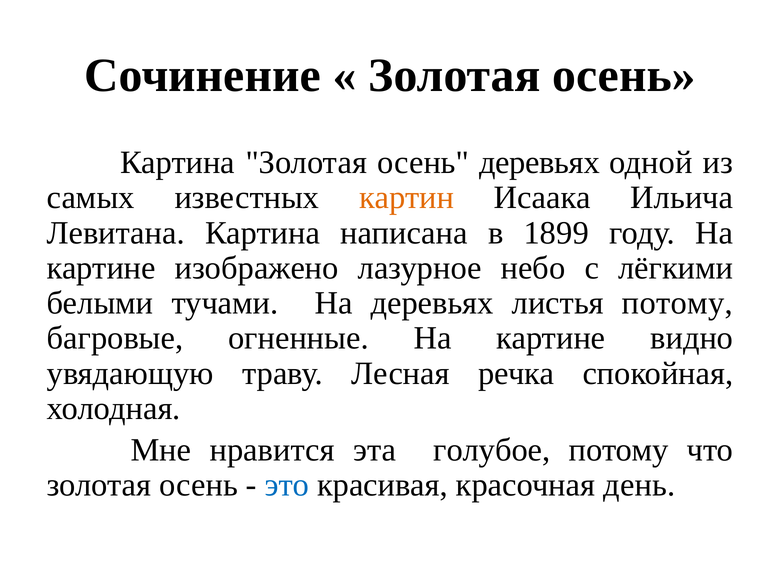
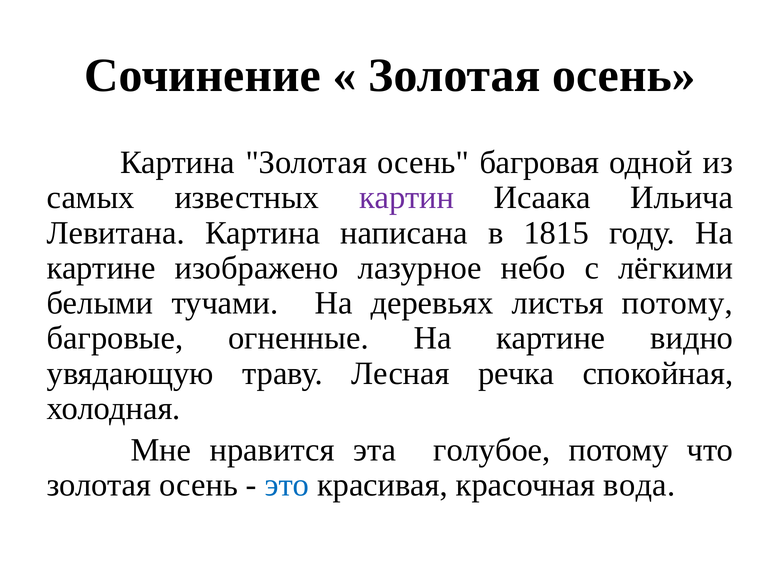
осень деревьях: деревьях -> багровая
картин colour: orange -> purple
1899: 1899 -> 1815
день: день -> вода
